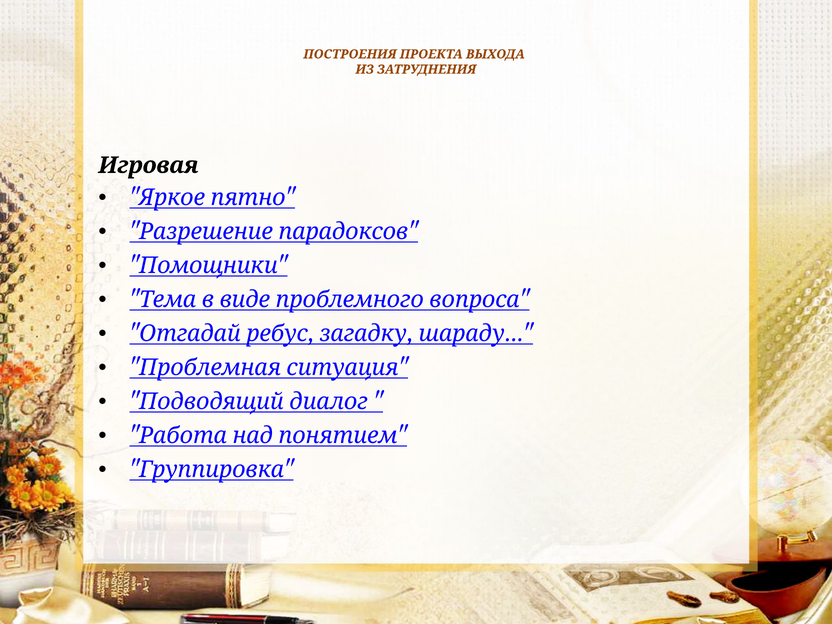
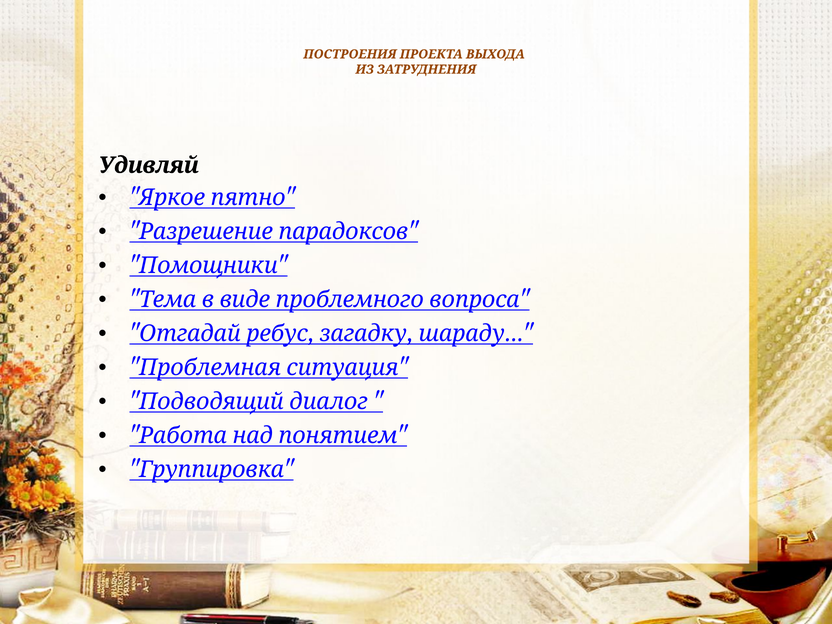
Игровая: Игровая -> Удивляй
